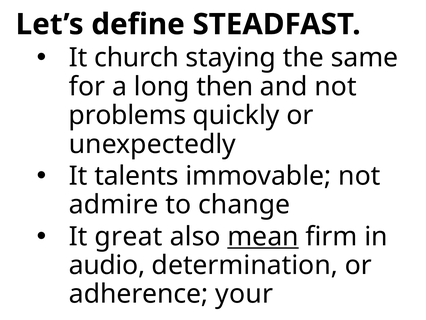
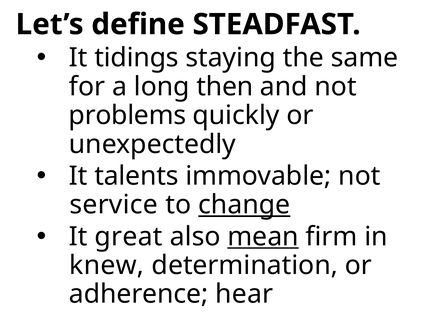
church: church -> tidings
admire: admire -> service
change underline: none -> present
audio: audio -> knew
your: your -> hear
